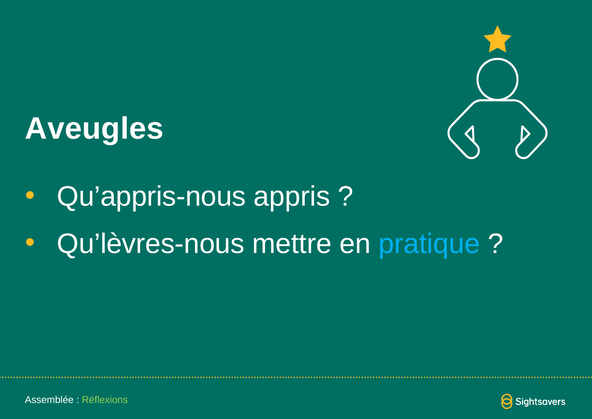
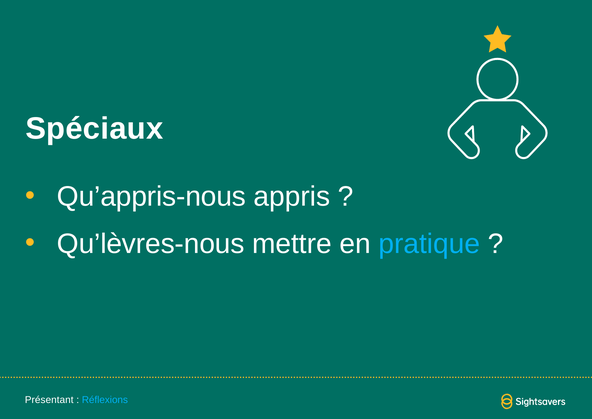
Aveugles: Aveugles -> Spéciaux
Assemblée: Assemblée -> Présentant
Réflexions colour: light green -> light blue
